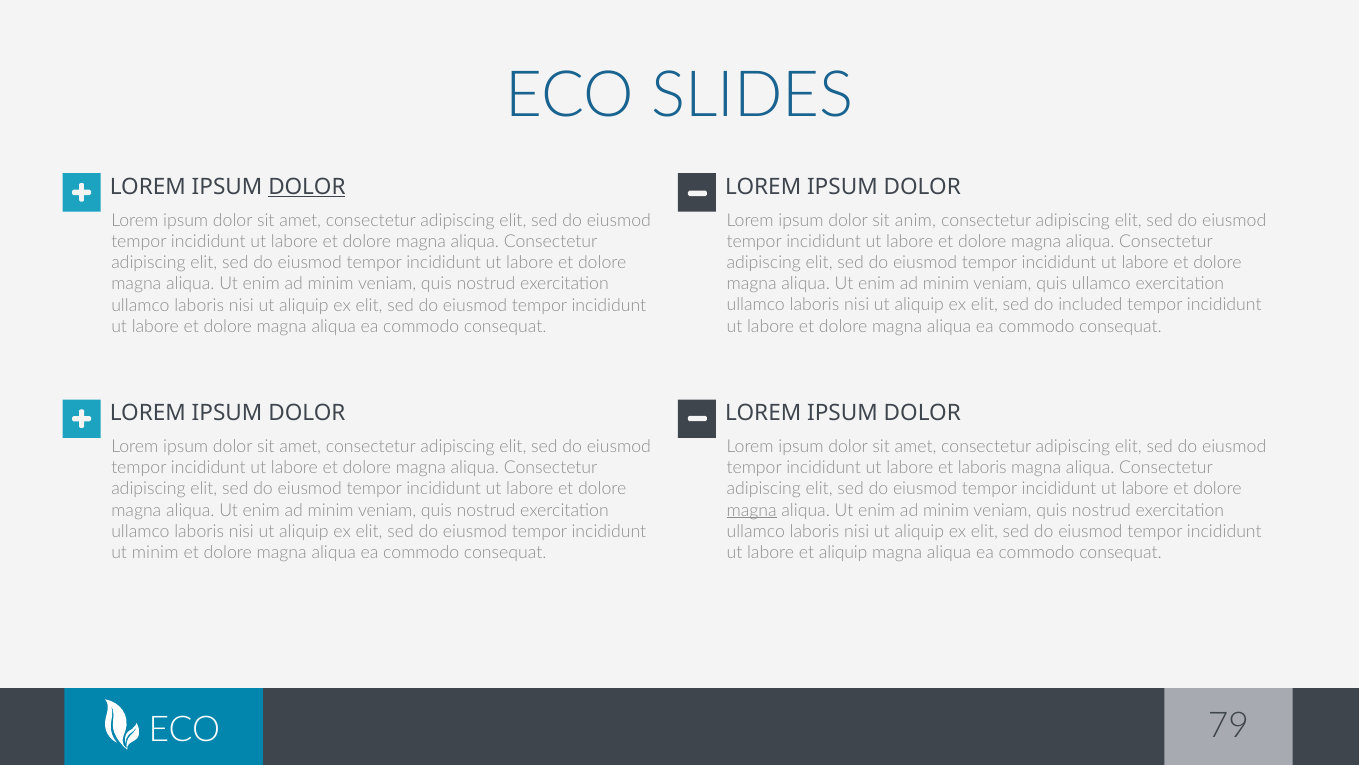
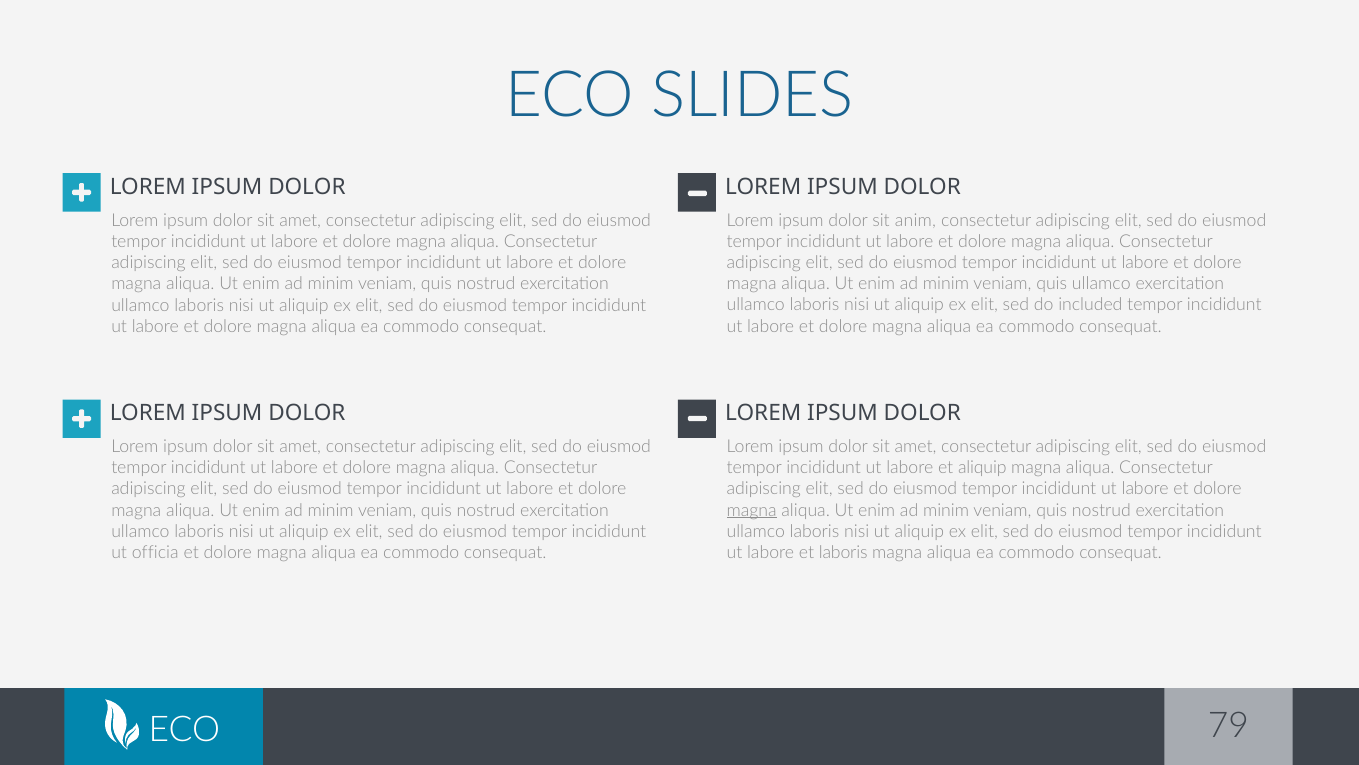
DOLOR at (307, 187) underline: present -> none
et laboris: laboris -> aliquip
ut minim: minim -> officia
et aliquip: aliquip -> laboris
